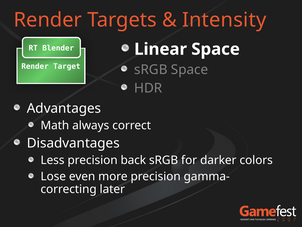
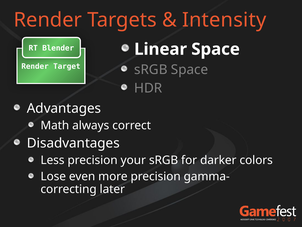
back: back -> your
